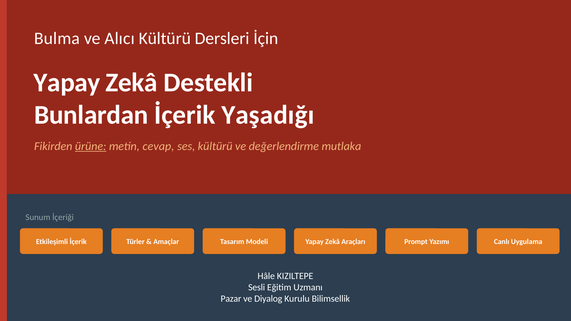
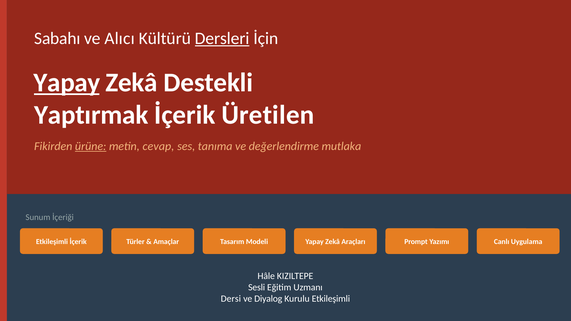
Bulma: Bulma -> Sabahı
Dersleri underline: none -> present
Yapay at (67, 83) underline: none -> present
Bunlardan: Bunlardan -> Yaptırmak
Yaşadığı: Yaşadığı -> Üretilen
ses kültürü: kültürü -> tanıma
Pazar: Pazar -> Dersi
Kurulu Bilimsellik: Bilimsellik -> Etkileşimli
